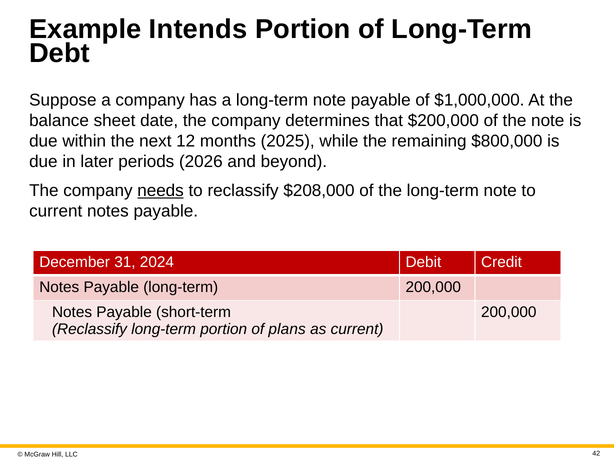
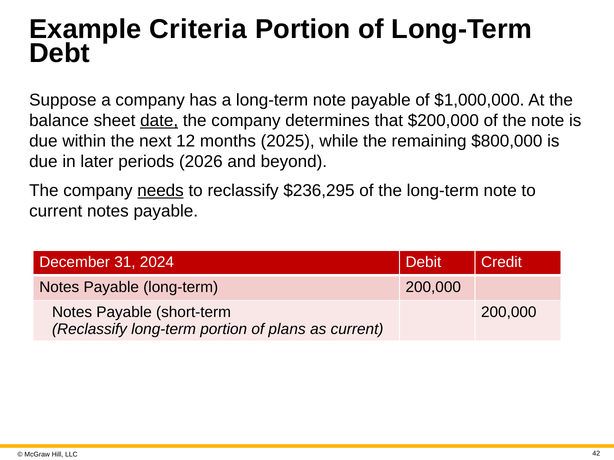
Intends: Intends -> Criteria
date underline: none -> present
$208,000: $208,000 -> $236,295
